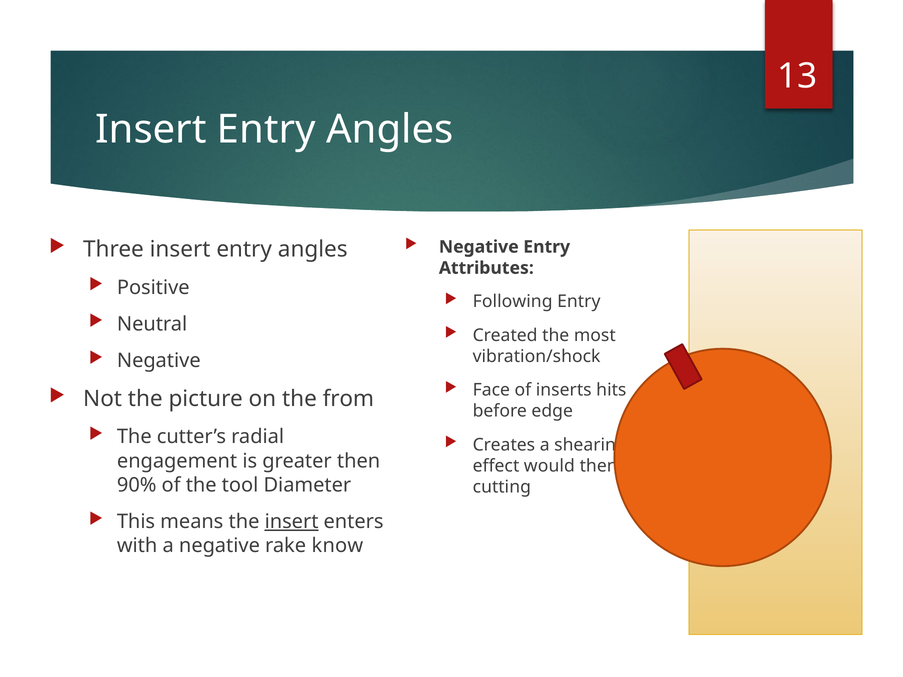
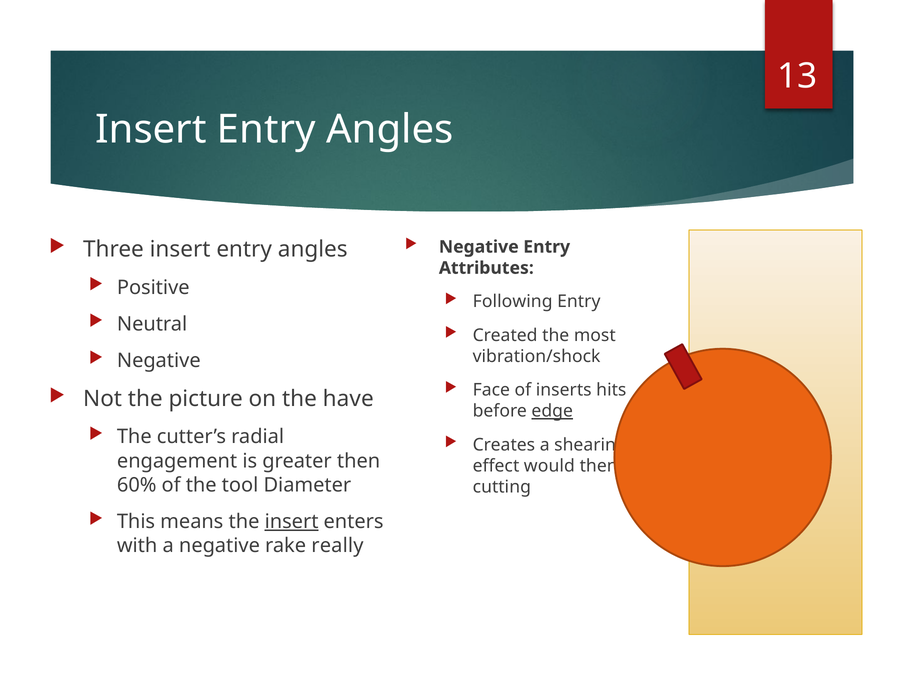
from: from -> have
edge underline: none -> present
90%: 90% -> 60%
know: know -> really
